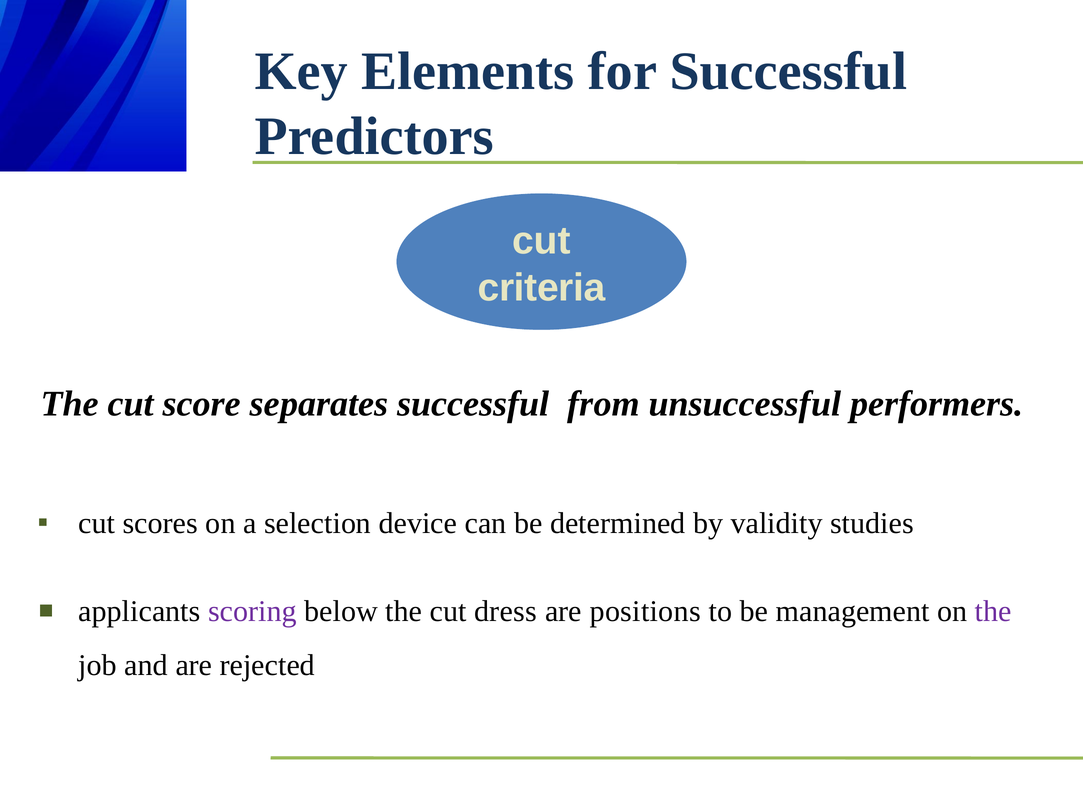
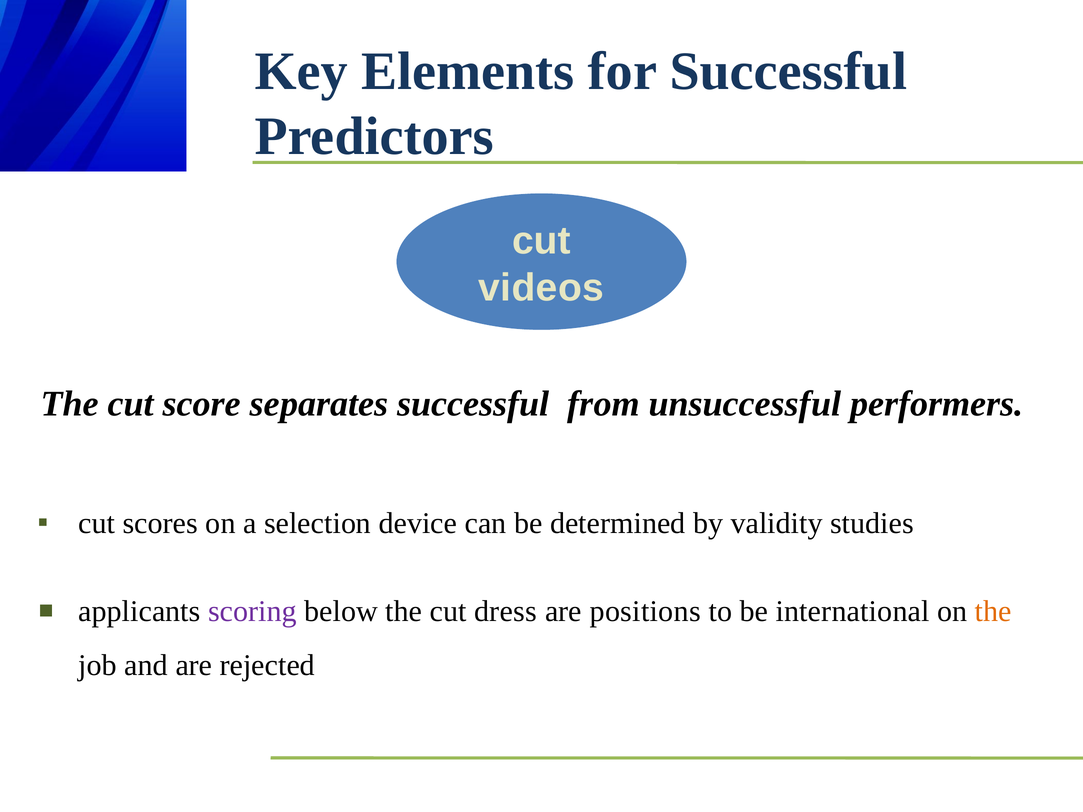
criteria: criteria -> videos
management: management -> international
the at (993, 612) colour: purple -> orange
